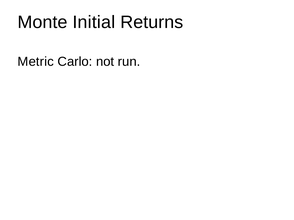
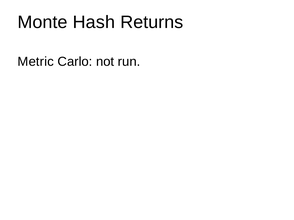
Initial: Initial -> Hash
